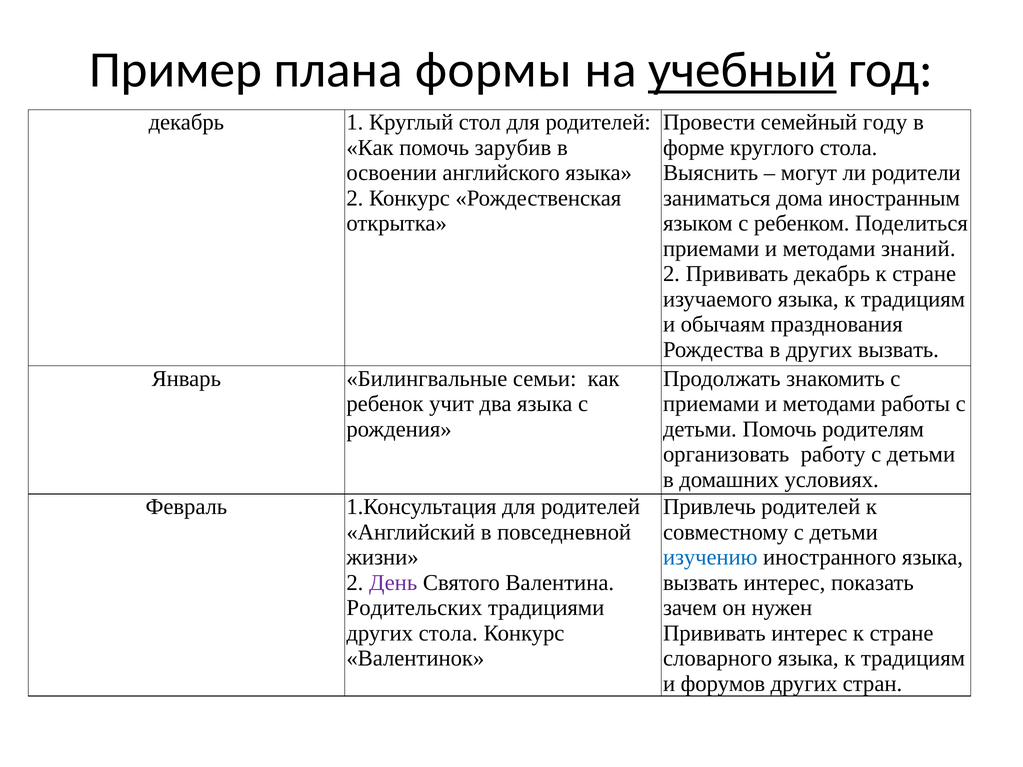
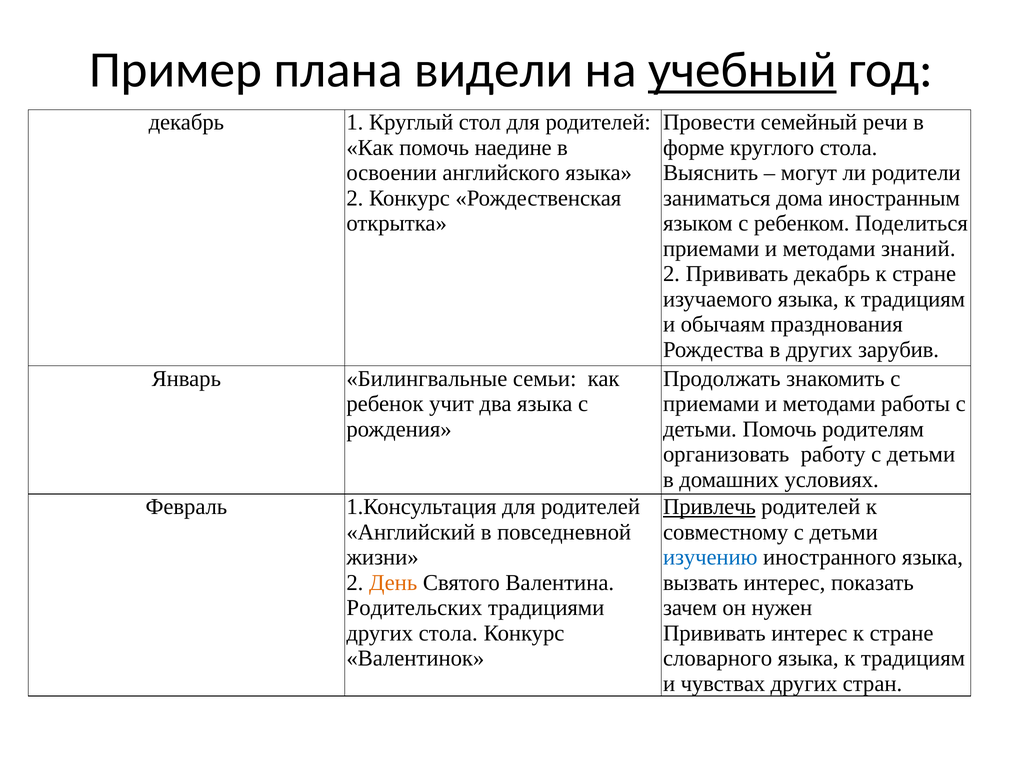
формы: формы -> видели
году: году -> речи
зарубив: зарубив -> наедине
других вызвать: вызвать -> зарубив
Привлечь underline: none -> present
День colour: purple -> orange
форумов: форумов -> чувствах
